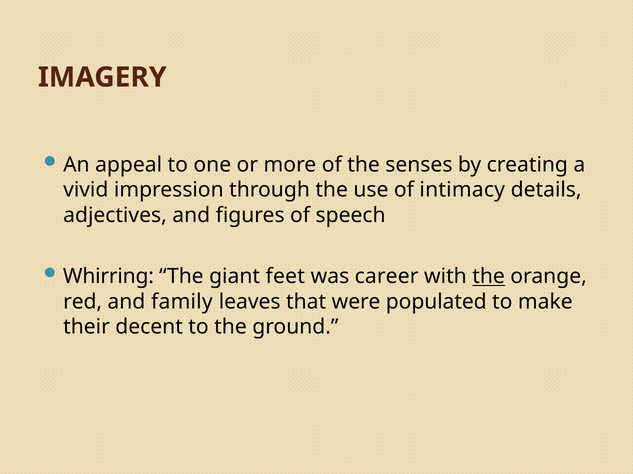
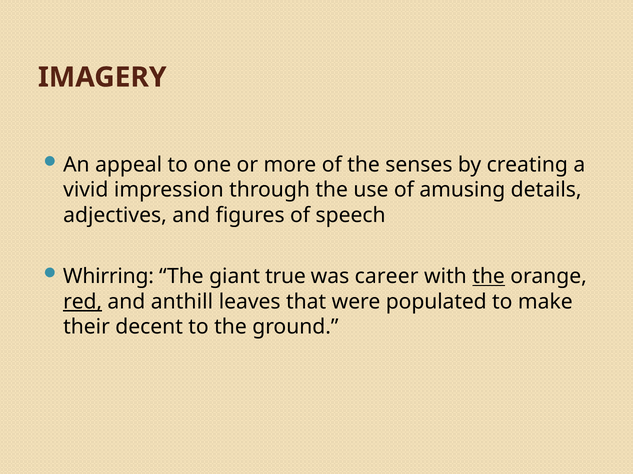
intimacy: intimacy -> amusing
feet: feet -> true
red underline: none -> present
family: family -> anthill
